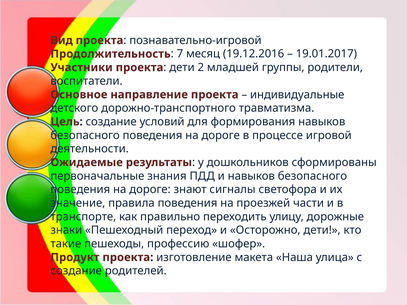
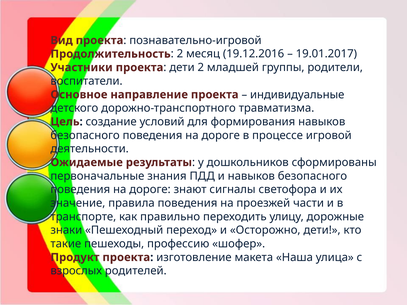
7 at (180, 54): 7 -> 2
создание at (76, 271): создание -> взрослых
